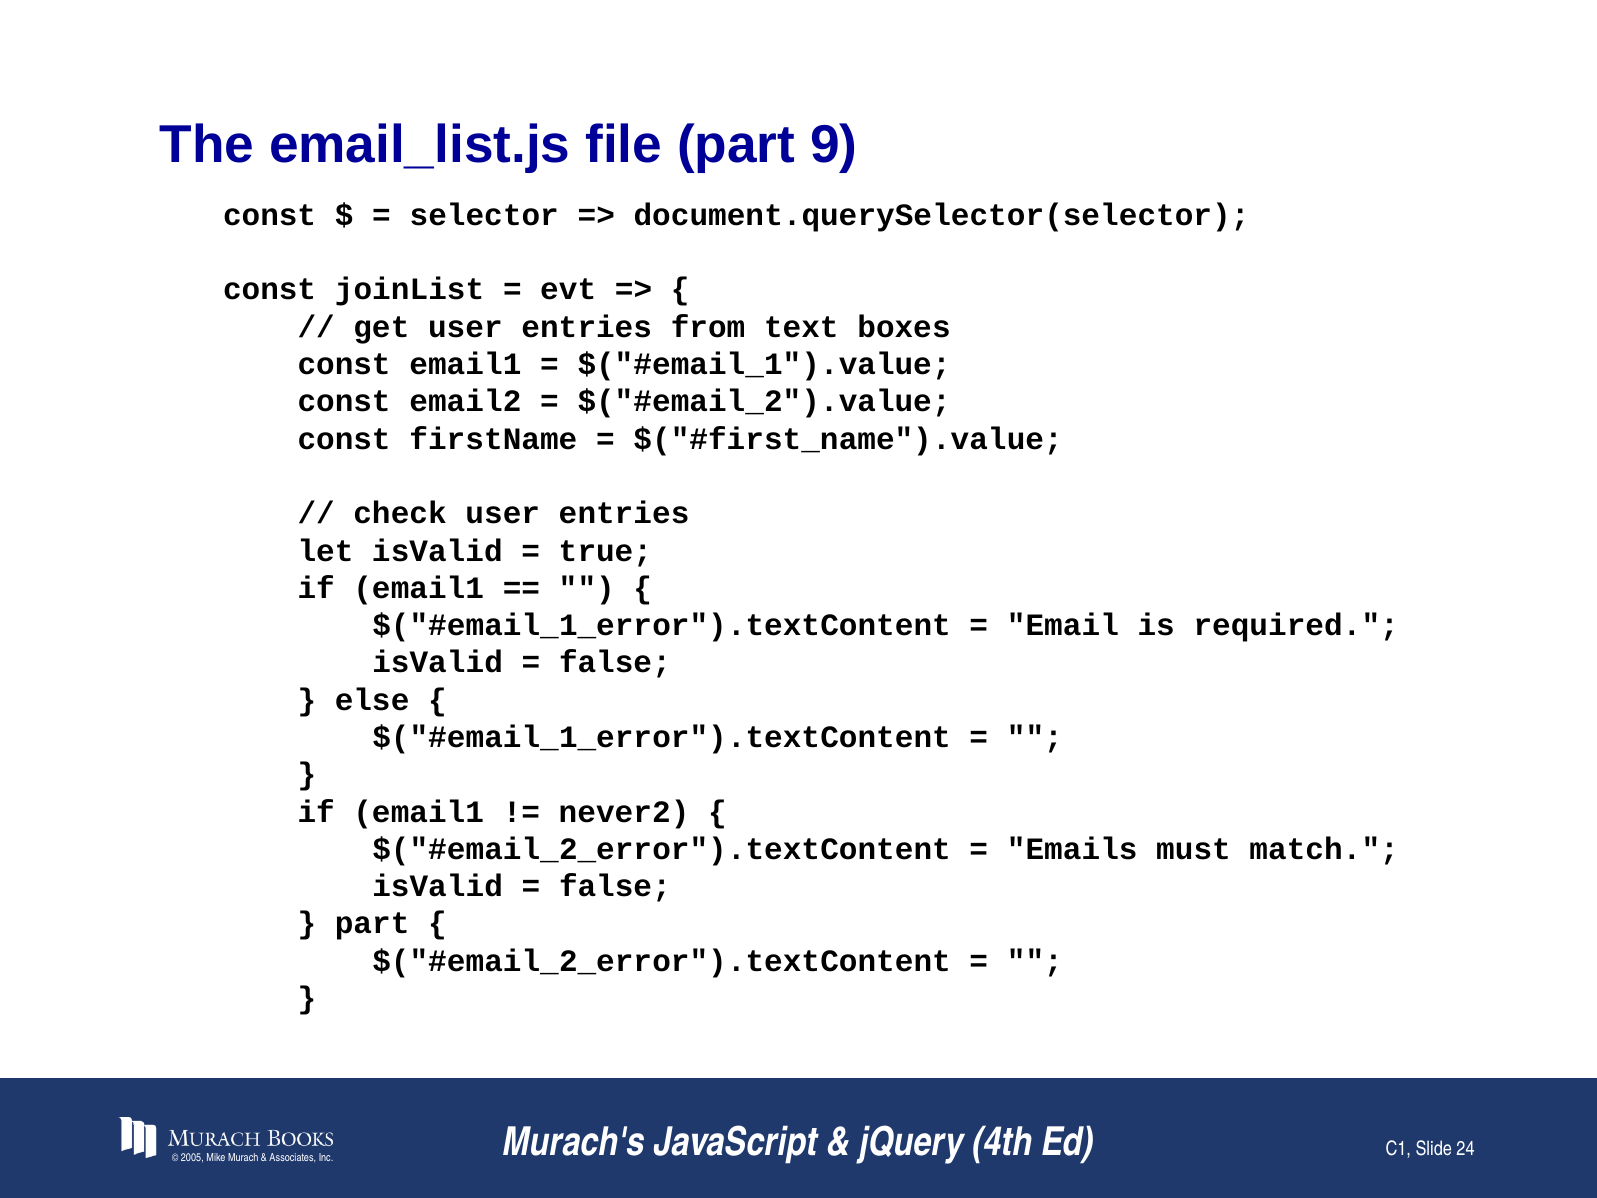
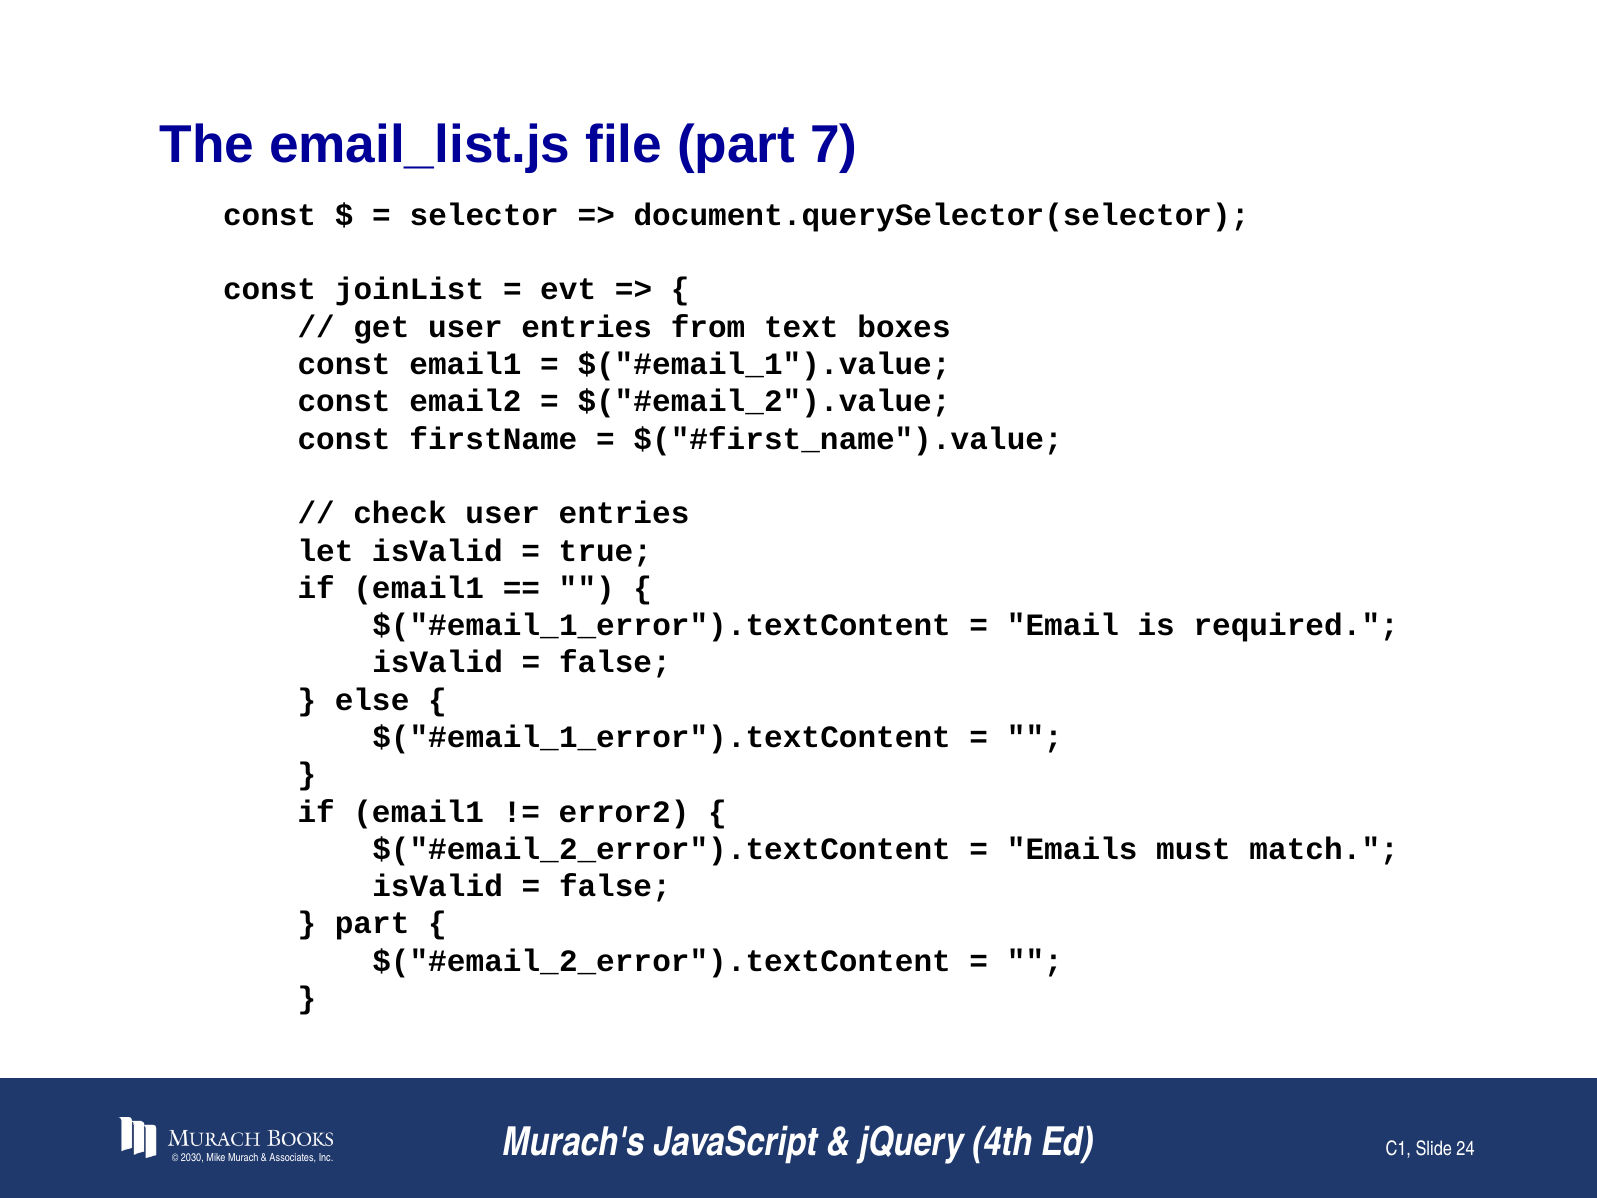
9: 9 -> 7
never2: never2 -> error2
2005: 2005 -> 2030
